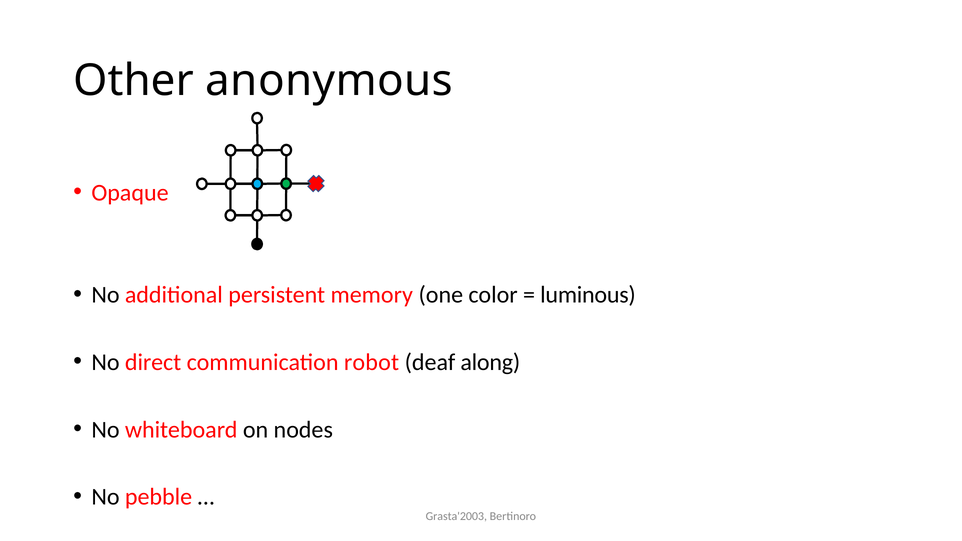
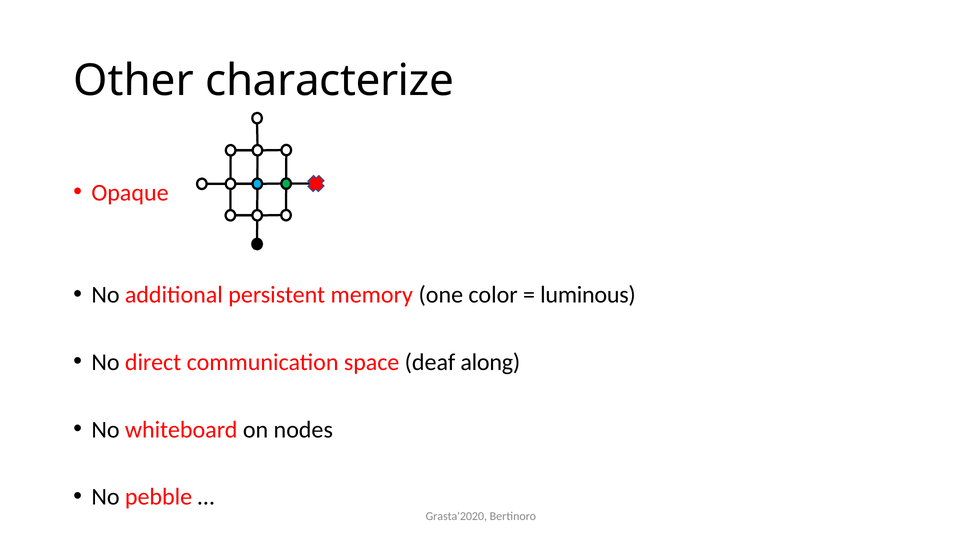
anonymous: anonymous -> characterize
robot: robot -> space
Grasta'2003: Grasta'2003 -> Grasta'2020
